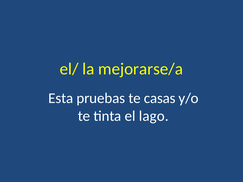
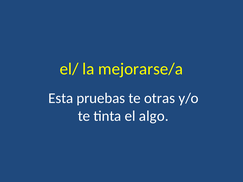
casas: casas -> otras
lago: lago -> algo
